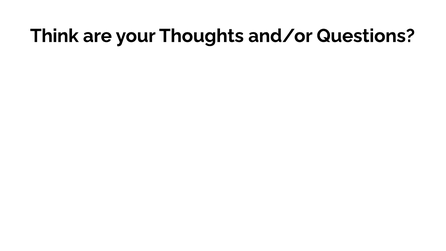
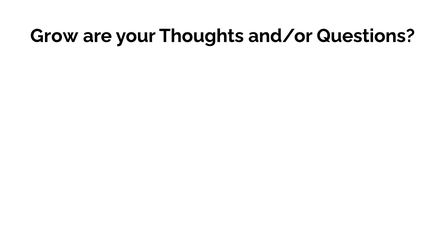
Think: Think -> Grow
